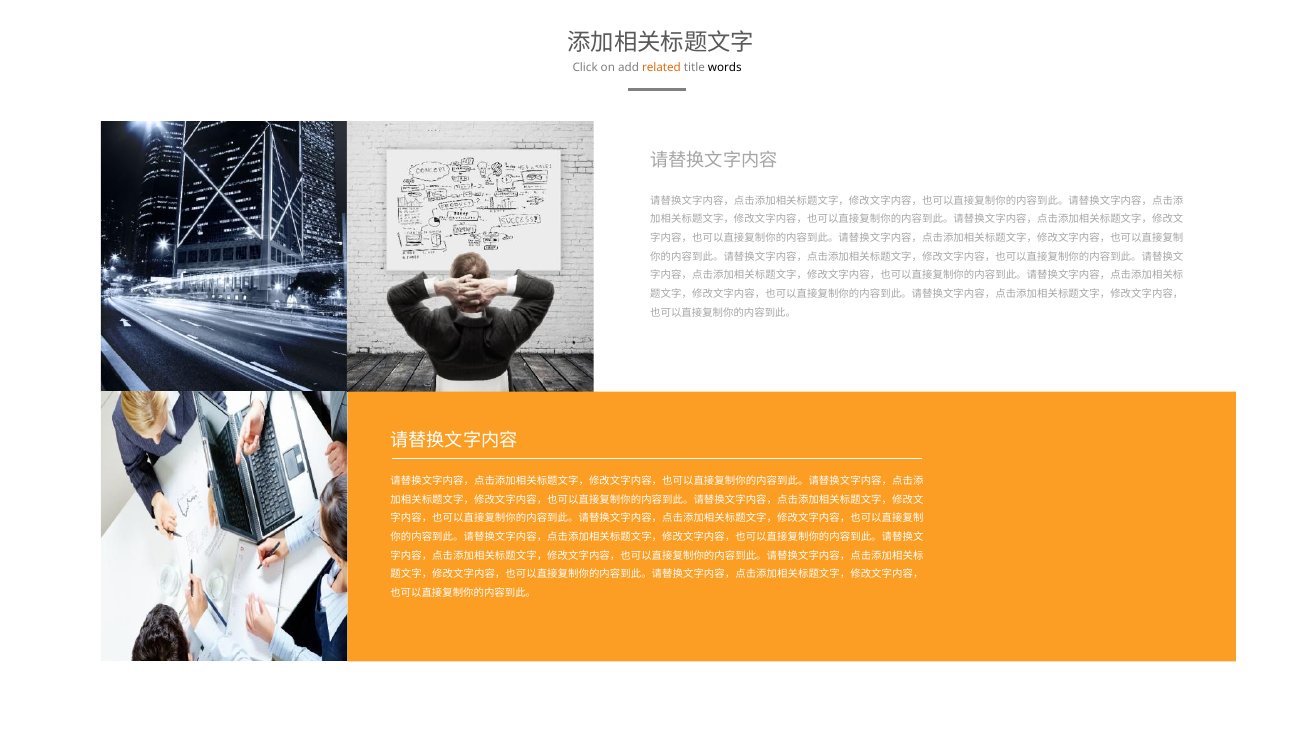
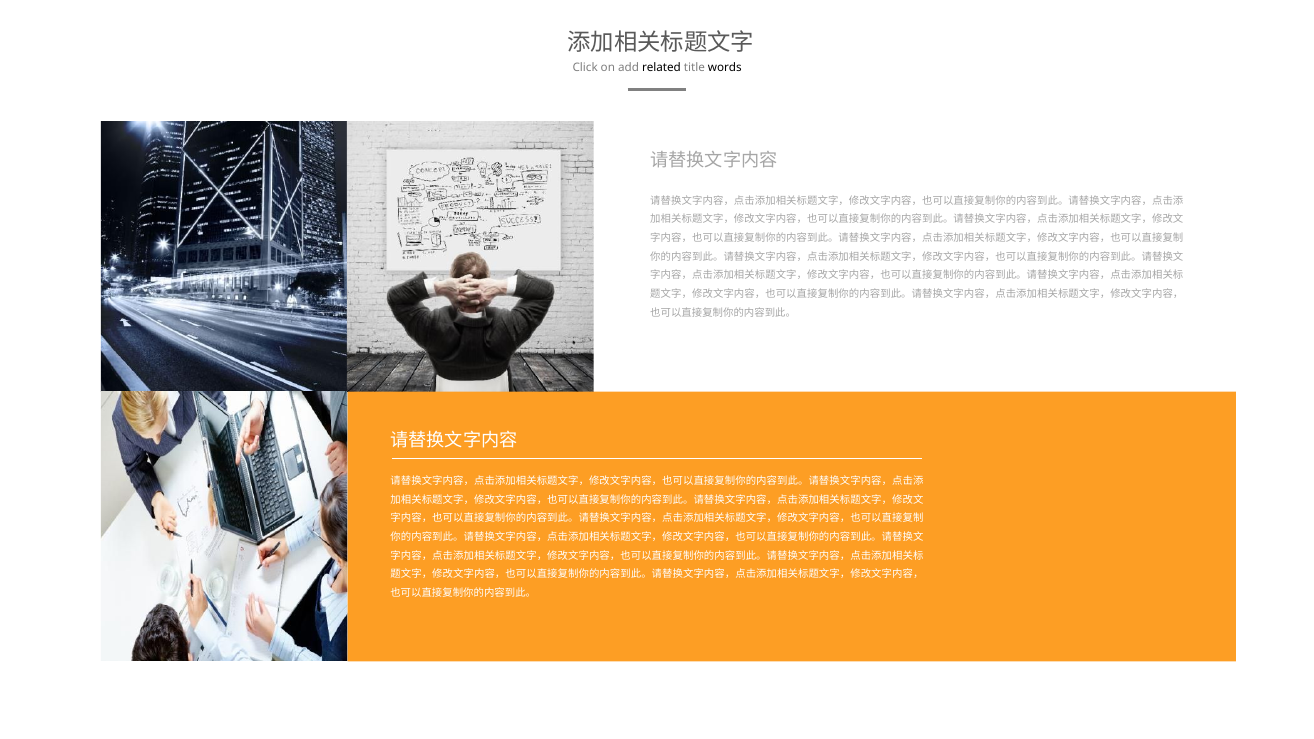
related colour: orange -> black
